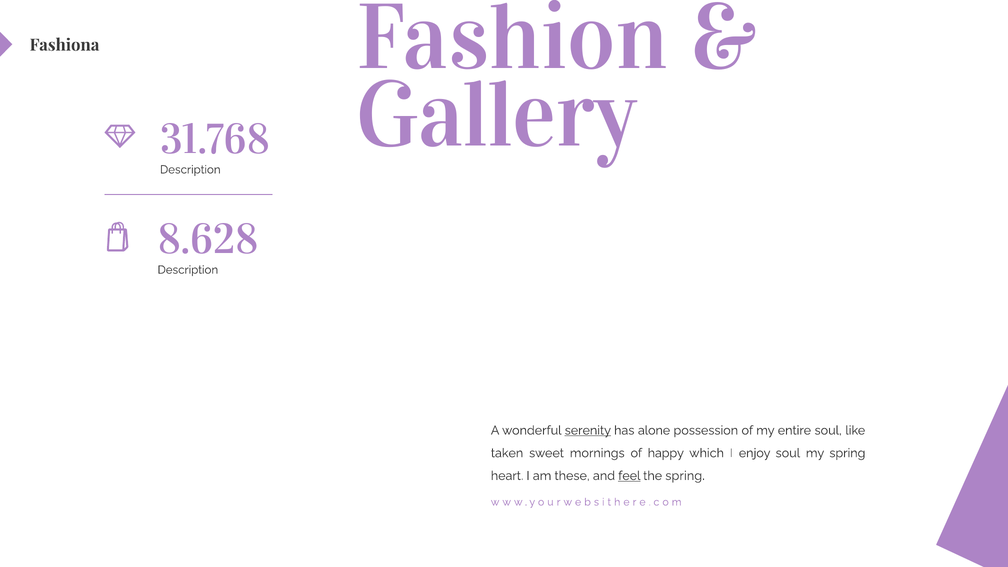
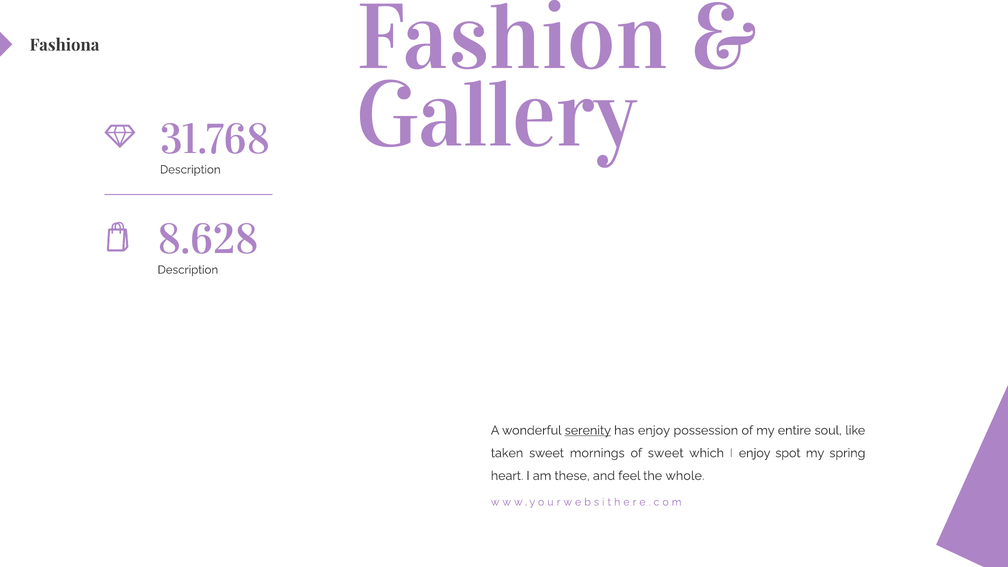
has alone: alone -> enjoy
of happy: happy -> sweet
enjoy soul: soul -> spot
feel underline: present -> none
the spring: spring -> whole
